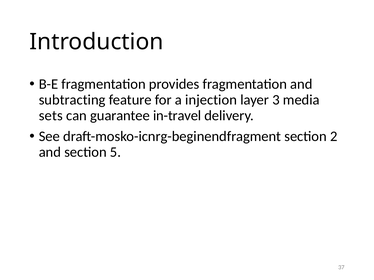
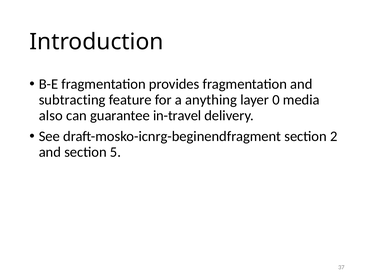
injection: injection -> anything
3: 3 -> 0
sets: sets -> also
